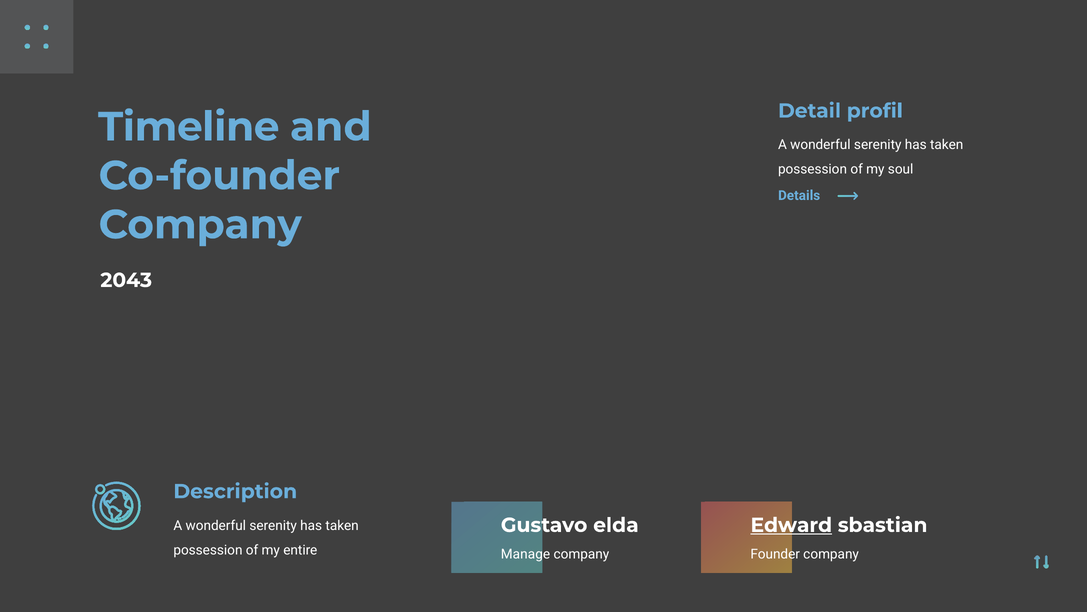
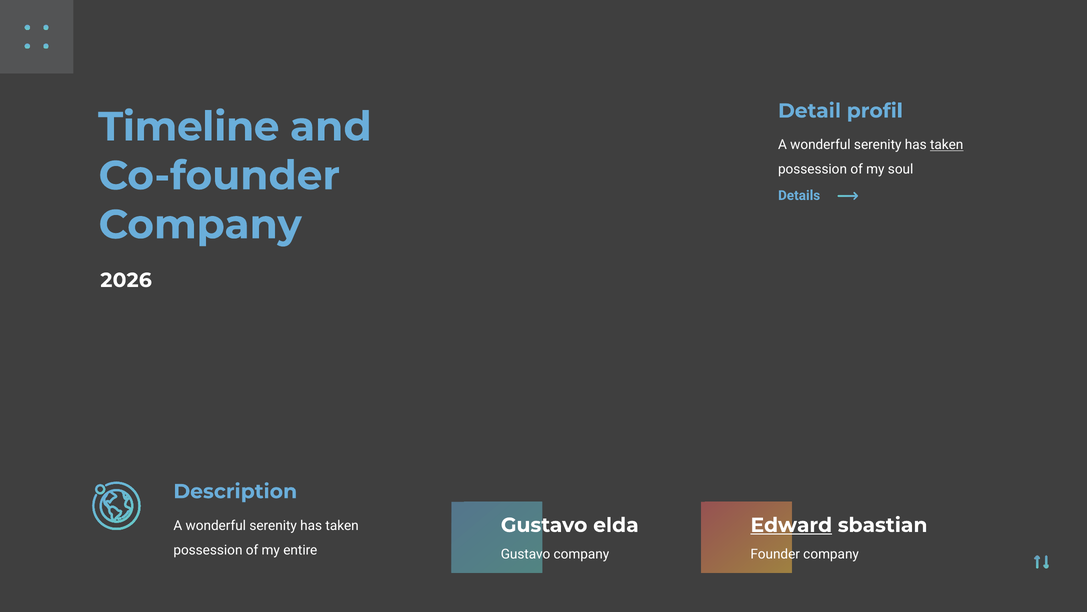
taken at (947, 145) underline: none -> present
2043: 2043 -> 2026
Manage at (525, 554): Manage -> Gustavo
